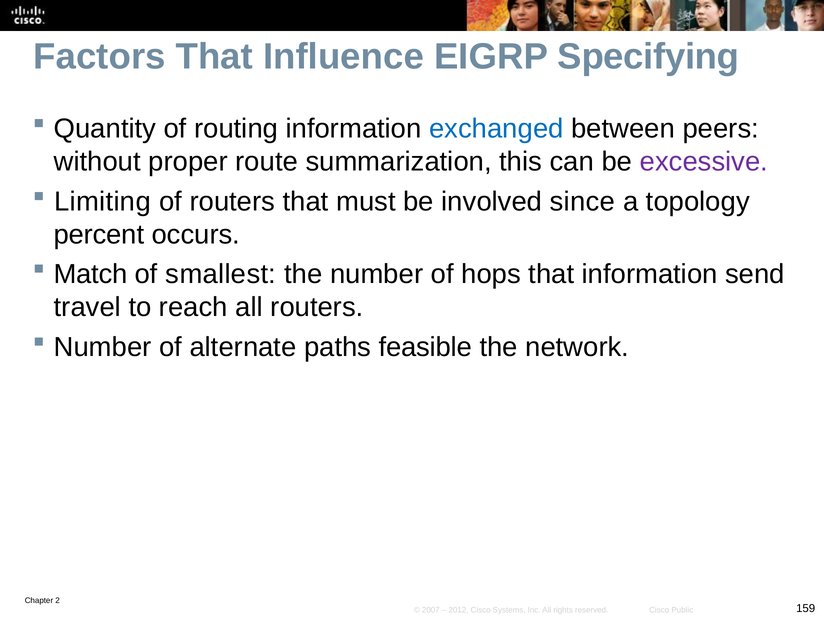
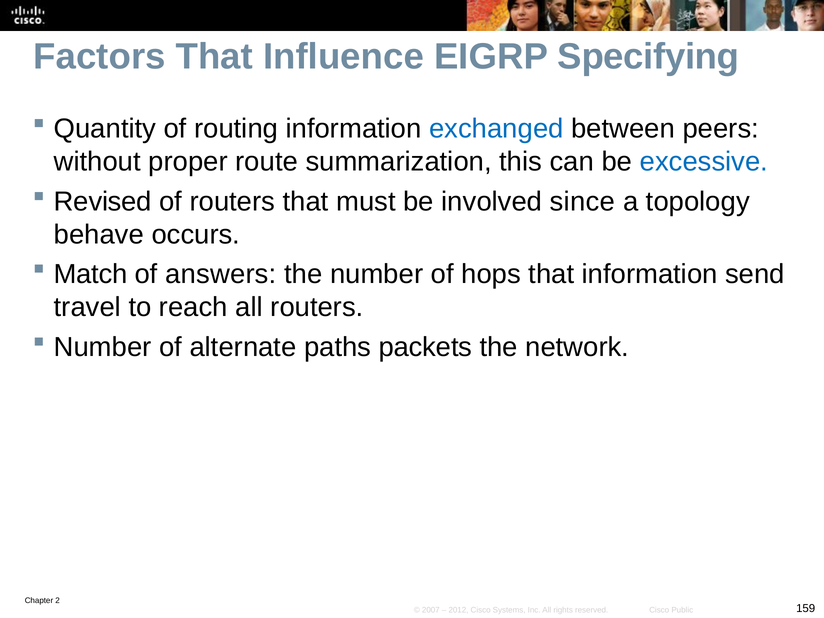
excessive colour: purple -> blue
Limiting: Limiting -> Revised
percent: percent -> behave
smallest: smallest -> answers
feasible: feasible -> packets
